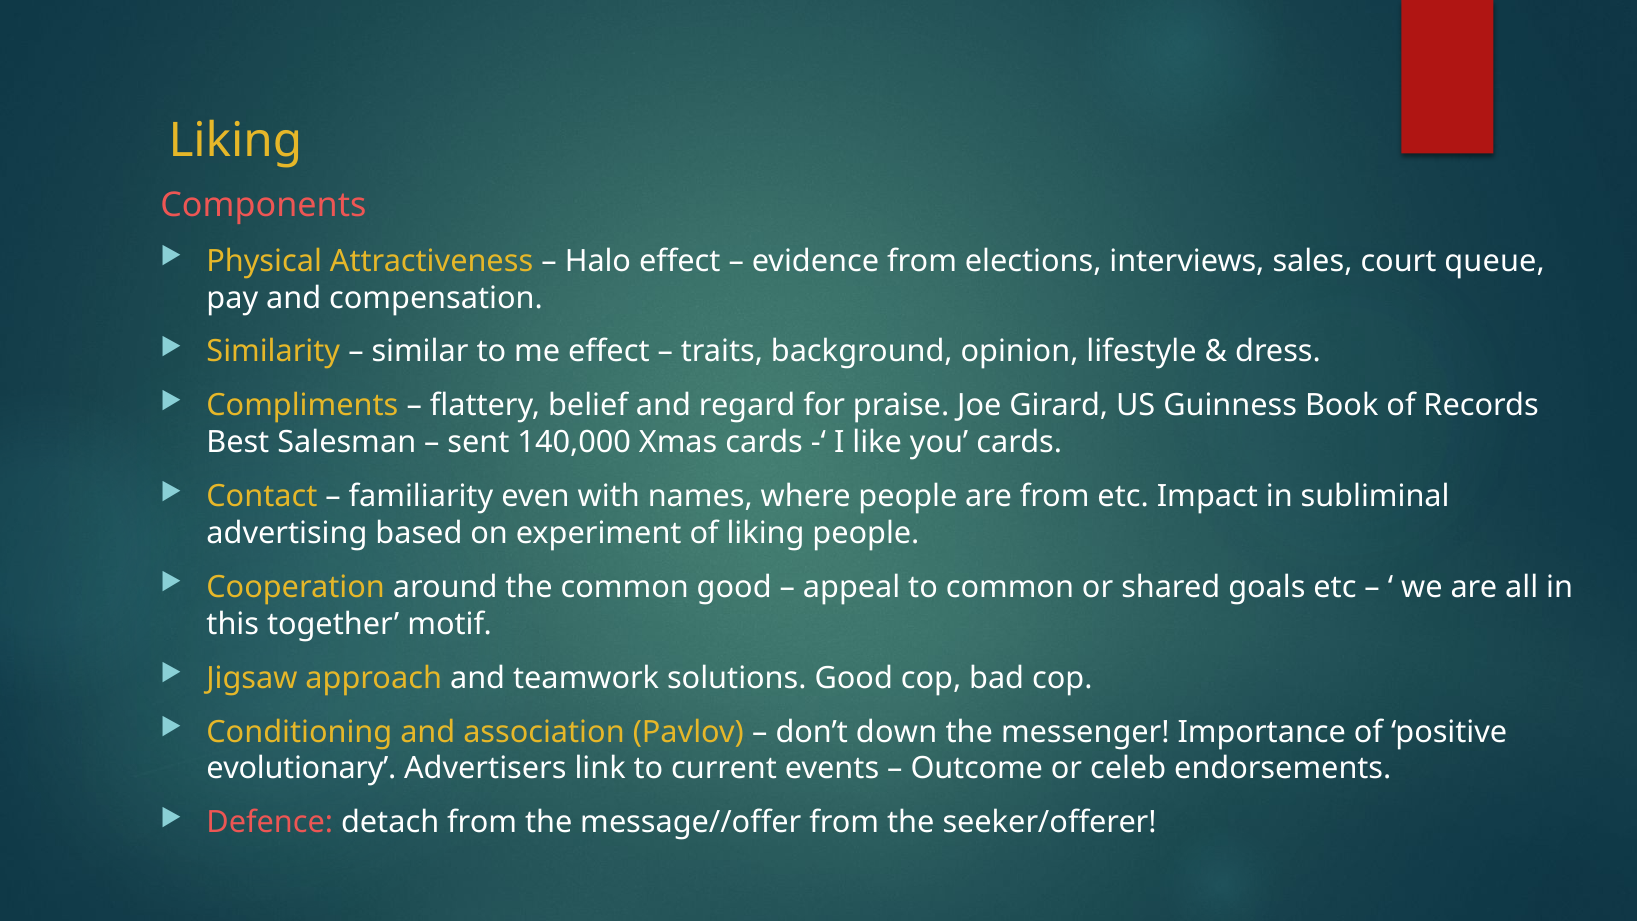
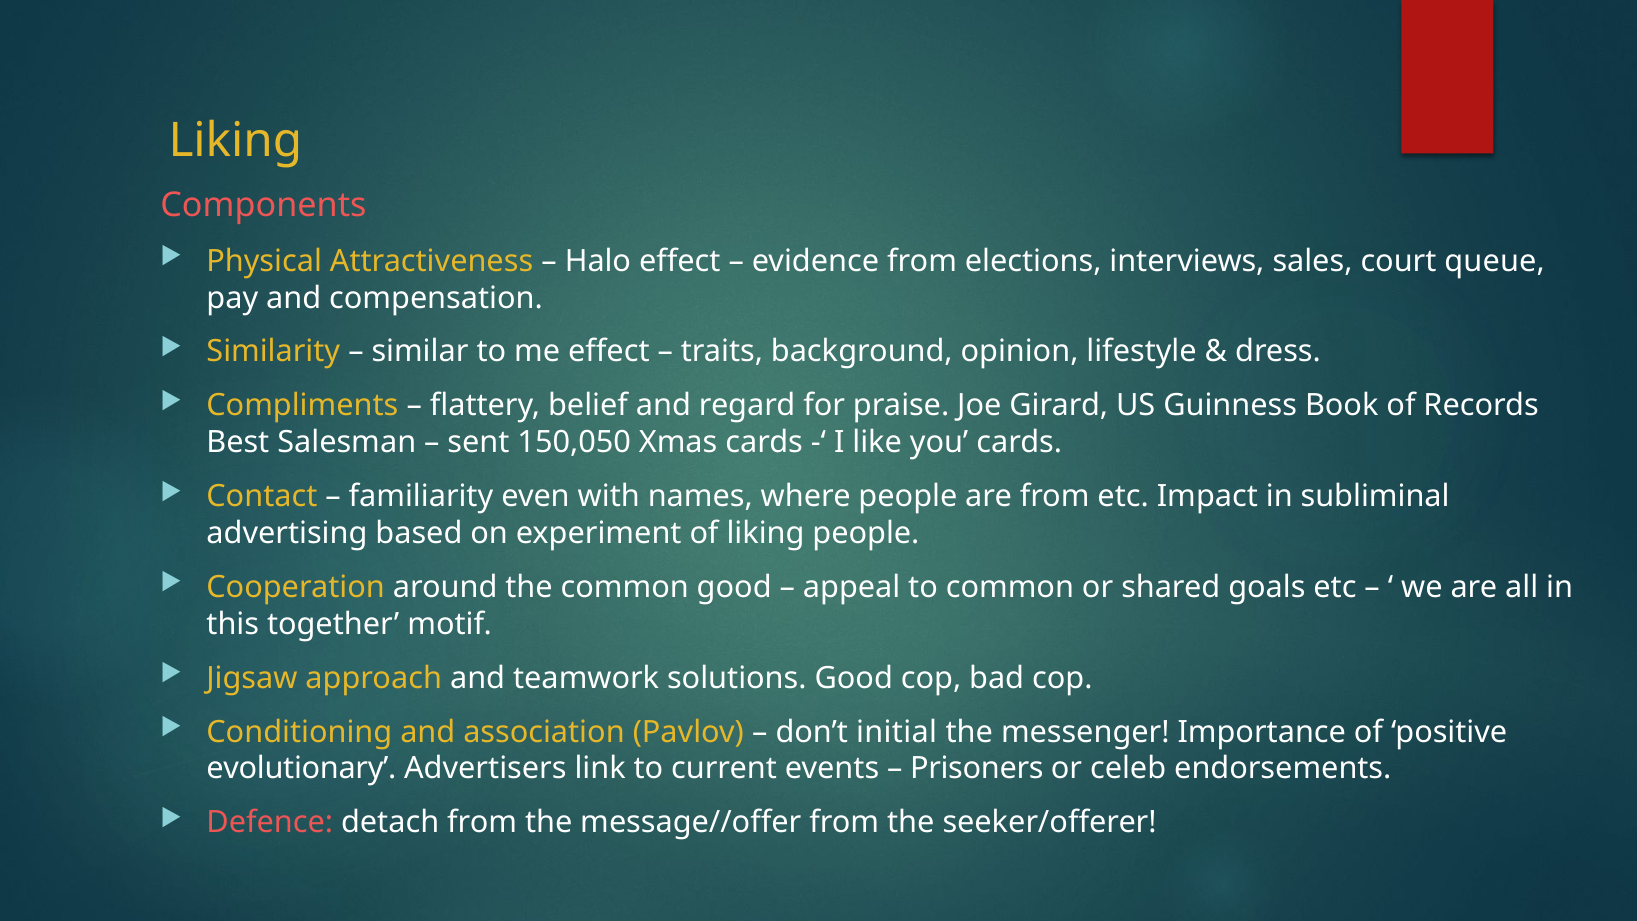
140,000: 140,000 -> 150,050
down: down -> initial
Outcome: Outcome -> Prisoners
